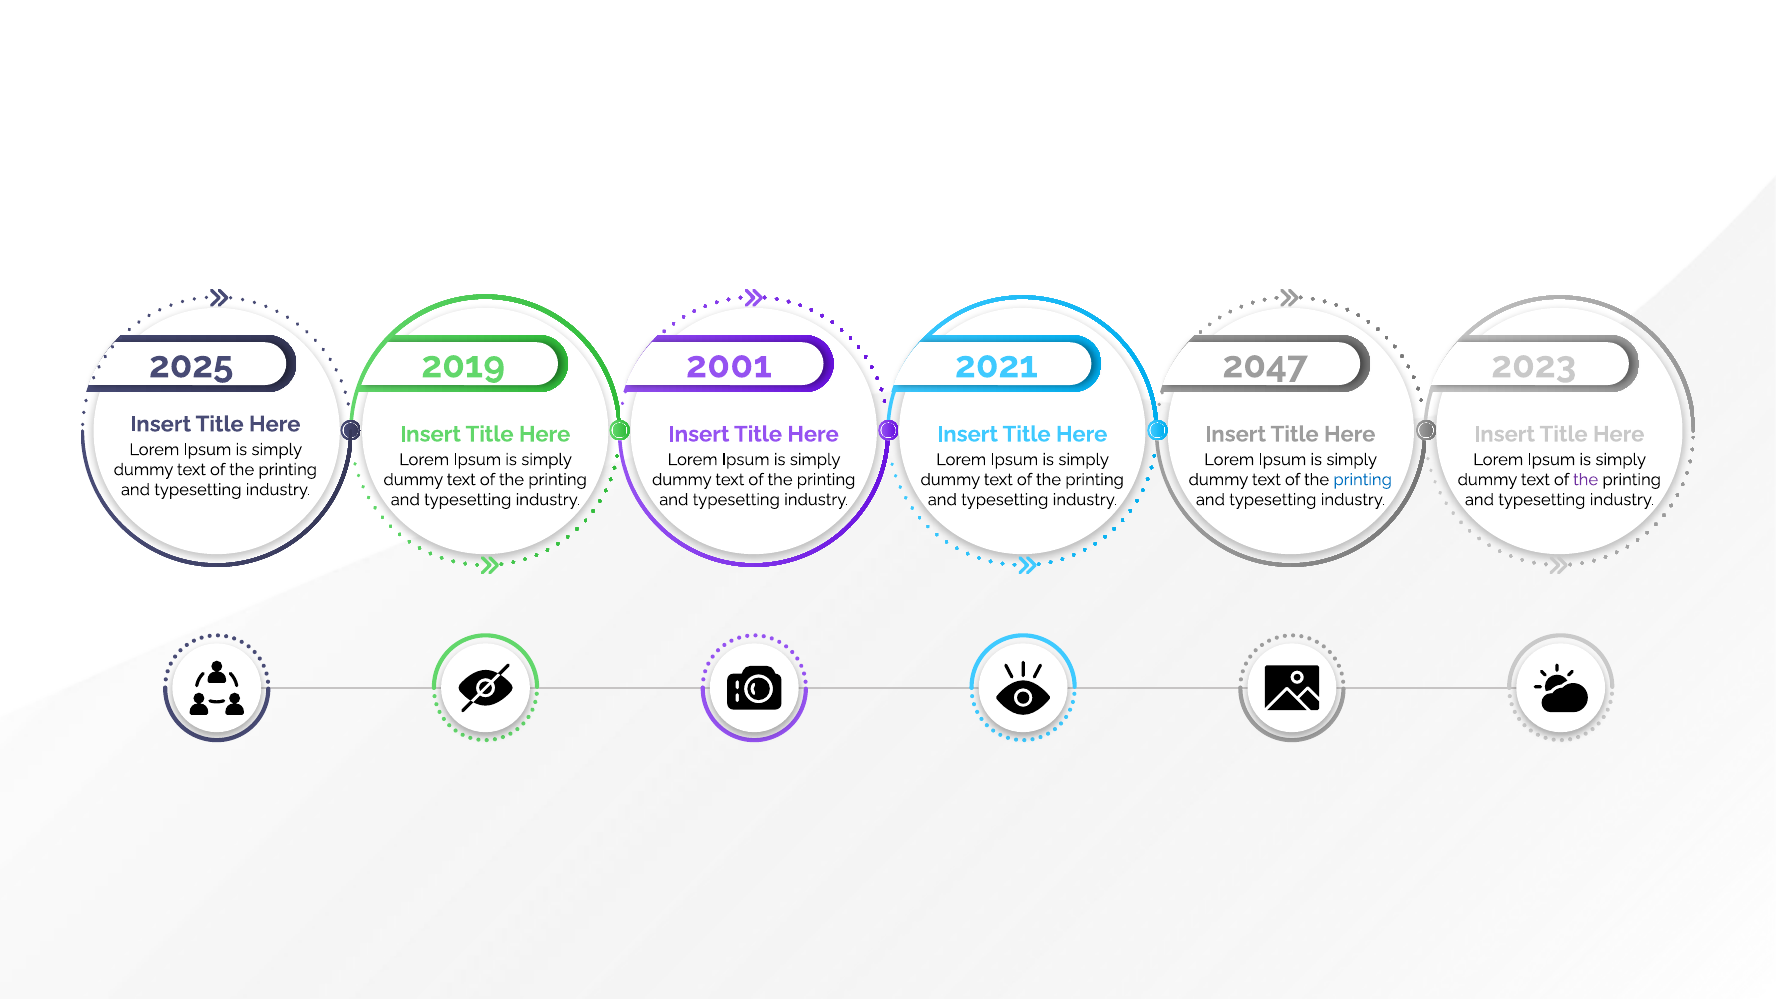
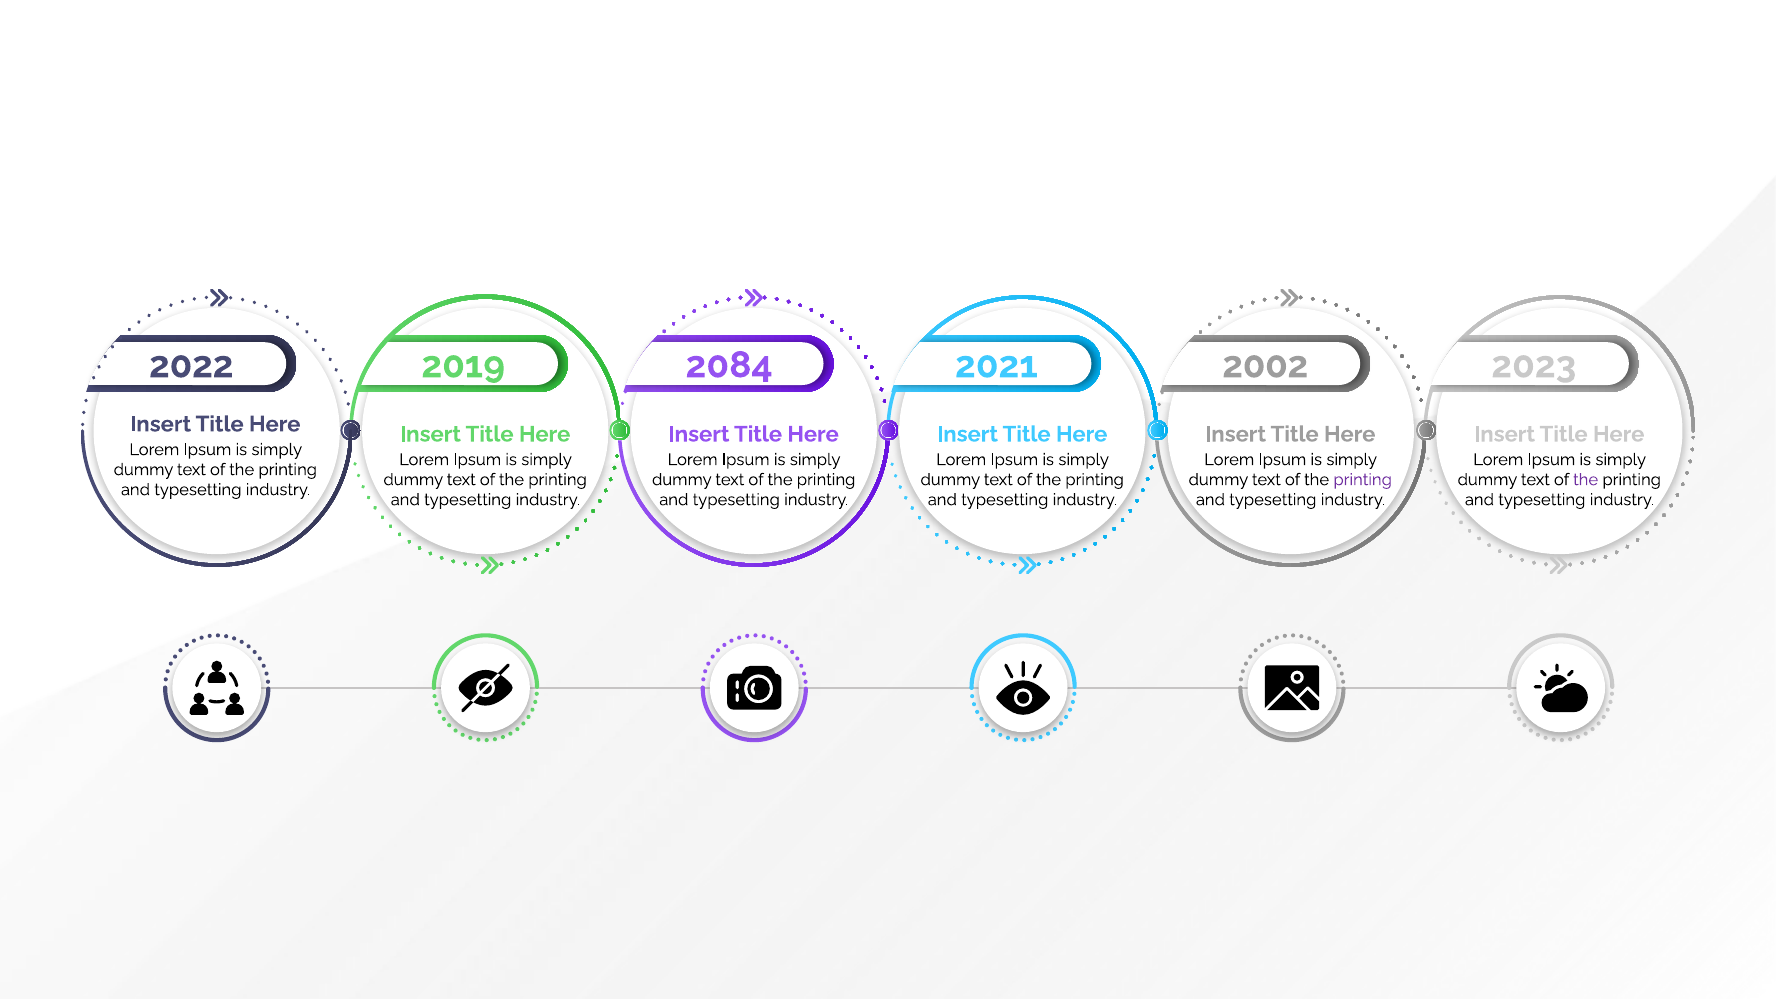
2025: 2025 -> 2022
2001: 2001 -> 2084
2047: 2047 -> 2002
printing at (1363, 480) colour: blue -> purple
